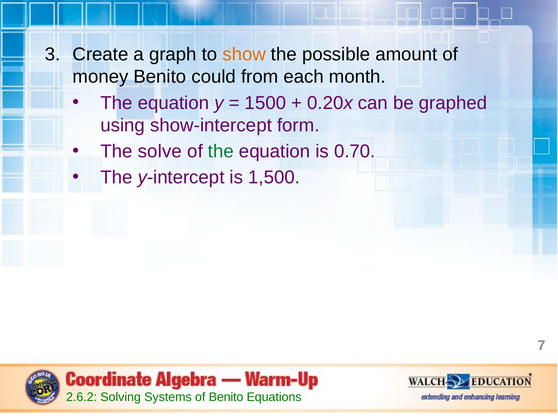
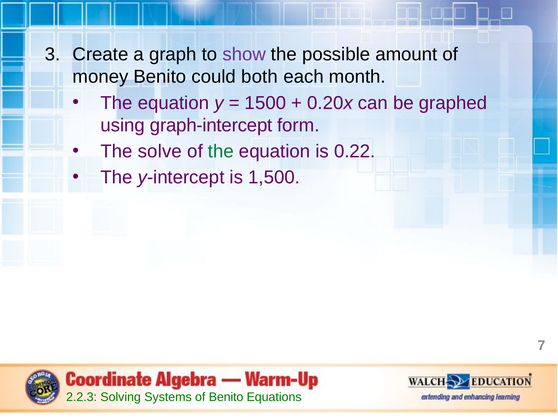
show colour: orange -> purple
from: from -> both
show-intercept: show-intercept -> graph-intercept
0.70: 0.70 -> 0.22
2.6.2: 2.6.2 -> 2.2.3
